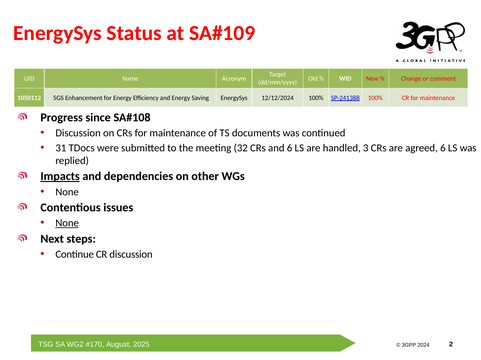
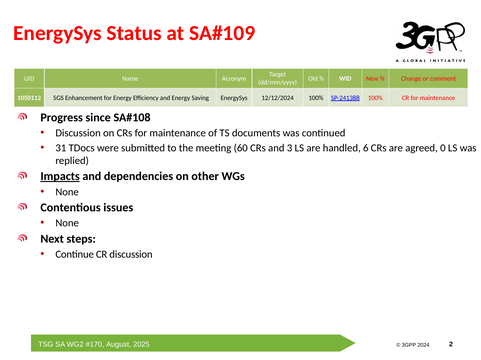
32: 32 -> 60
and 6: 6 -> 3
3: 3 -> 6
agreed 6: 6 -> 0
None at (67, 224) underline: present -> none
